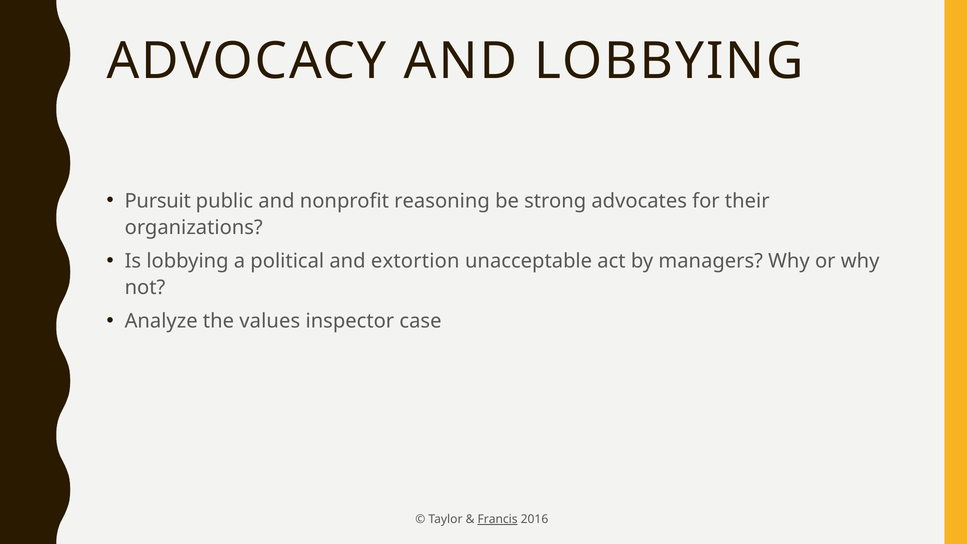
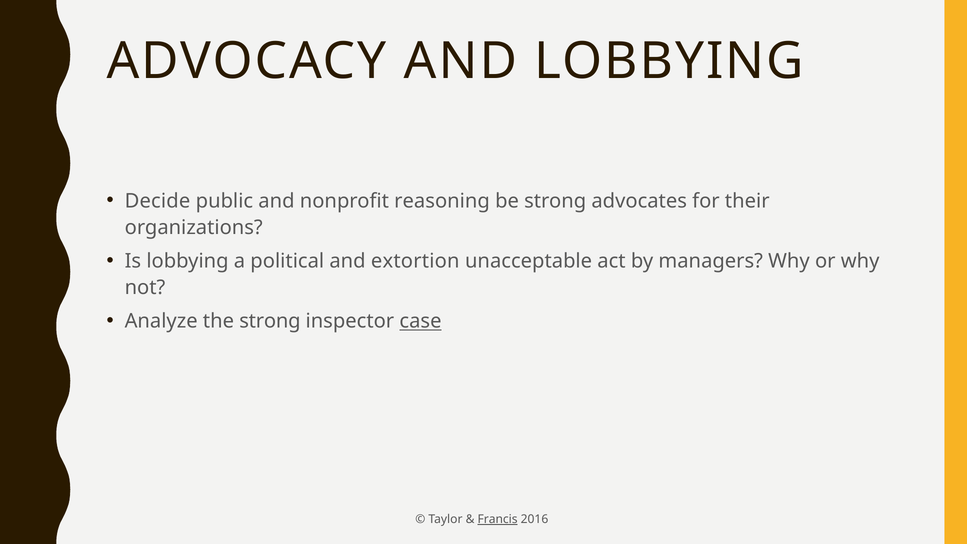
Pursuit: Pursuit -> Decide
the values: values -> strong
case underline: none -> present
